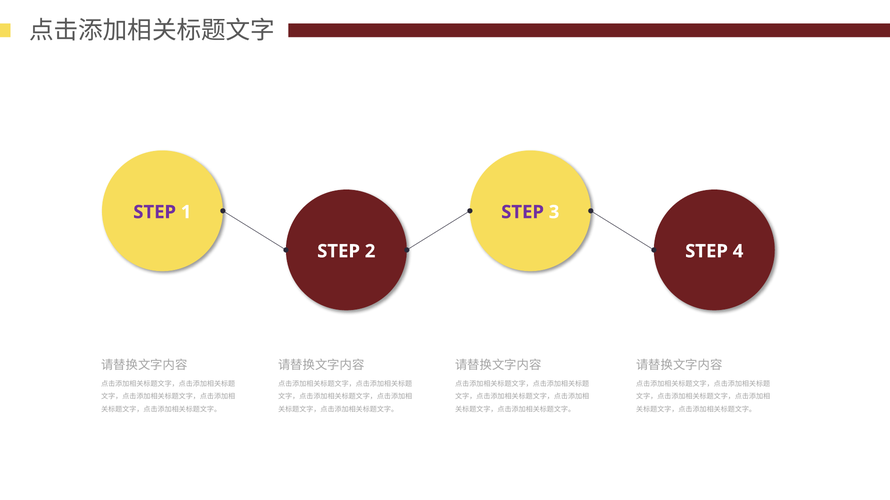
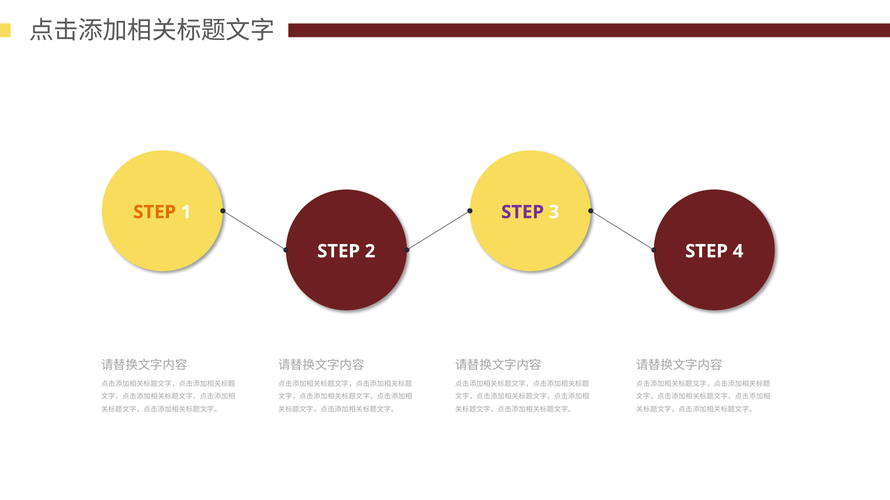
STEP at (155, 212) colour: purple -> orange
